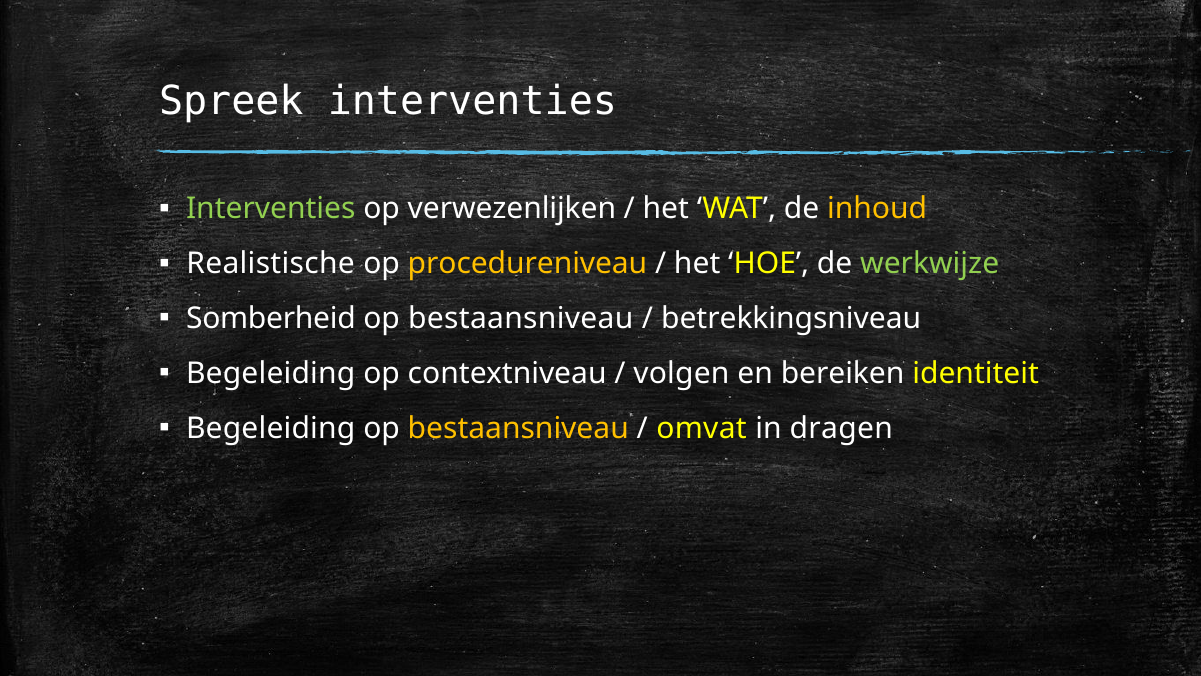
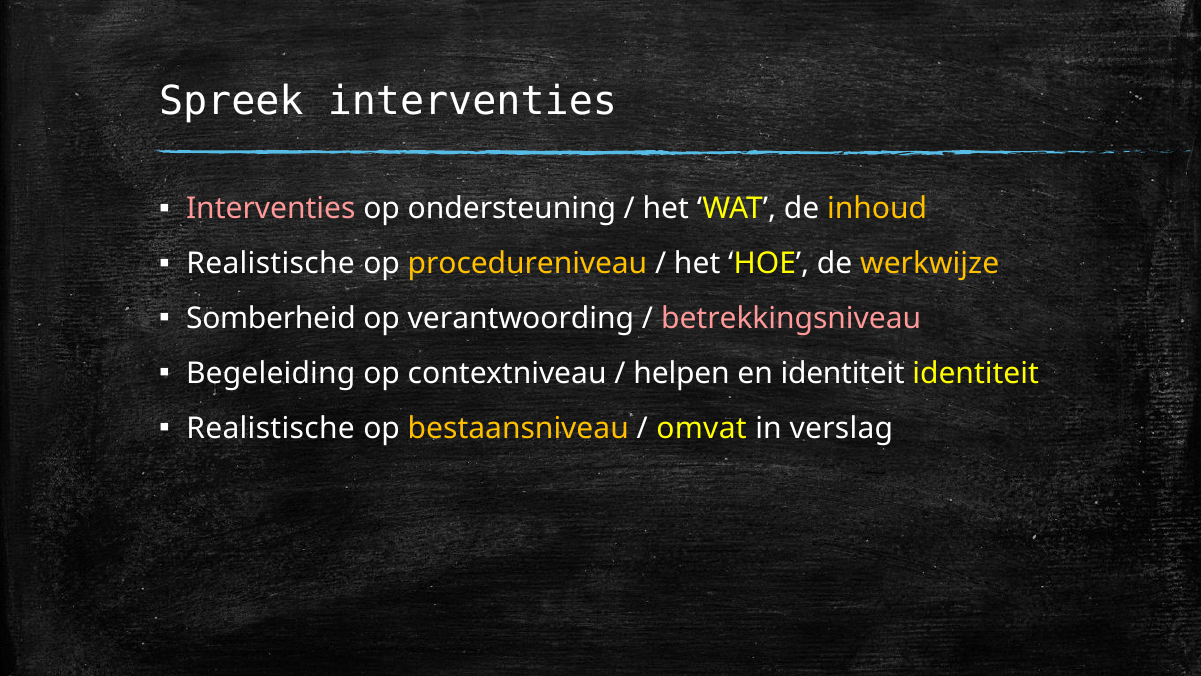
Interventies at (271, 208) colour: light green -> pink
verwezenlijken: verwezenlijken -> ondersteuning
werkwijze colour: light green -> yellow
bestaansniveau at (521, 318): bestaansniveau -> verantwoording
betrekkingsniveau colour: white -> pink
volgen: volgen -> helpen
en bereiken: bereiken -> identiteit
Begeleiding at (271, 428): Begeleiding -> Realistische
dragen: dragen -> verslag
